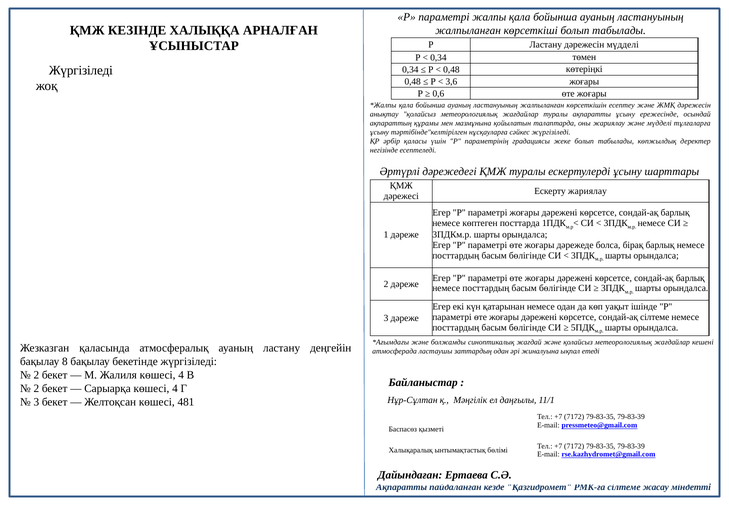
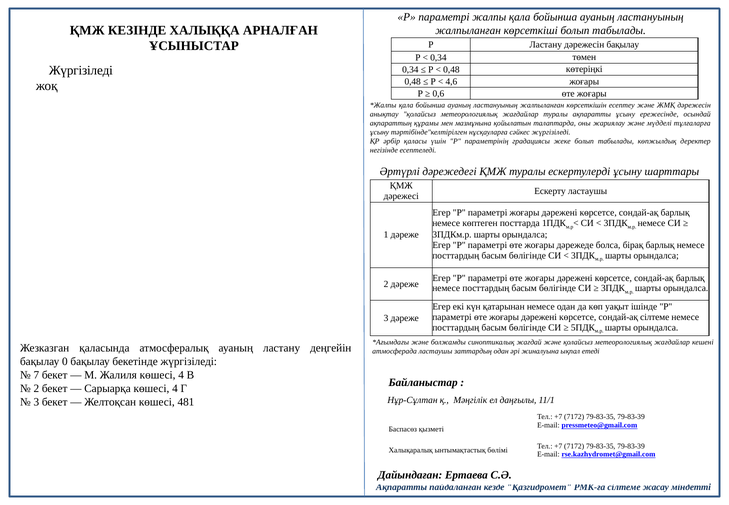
дәрежесін мүдделі: мүдделі -> бақылау
3,6: 3,6 -> 4,6
Ескерту жариялау: жариялау -> ластаушы
8: 8 -> 0
2 at (36, 375): 2 -> 7
